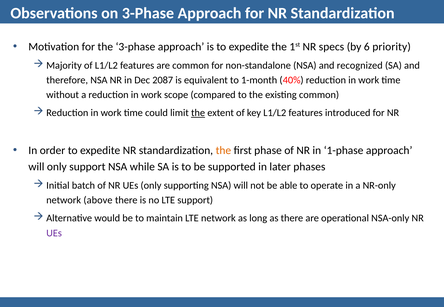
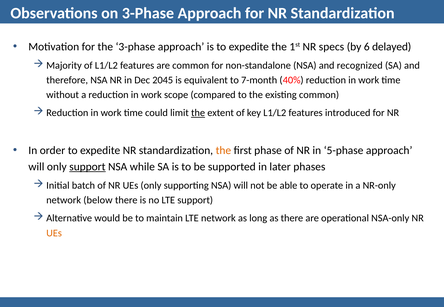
priority: priority -> delayed
2087: 2087 -> 2045
1-month: 1-month -> 7-month
1-phase: 1-phase -> 5-phase
support at (87, 167) underline: none -> present
above: above -> below
UEs at (54, 233) colour: purple -> orange
